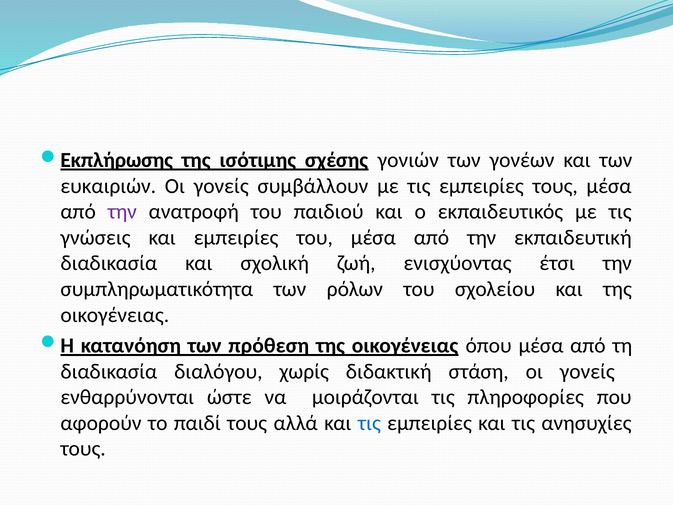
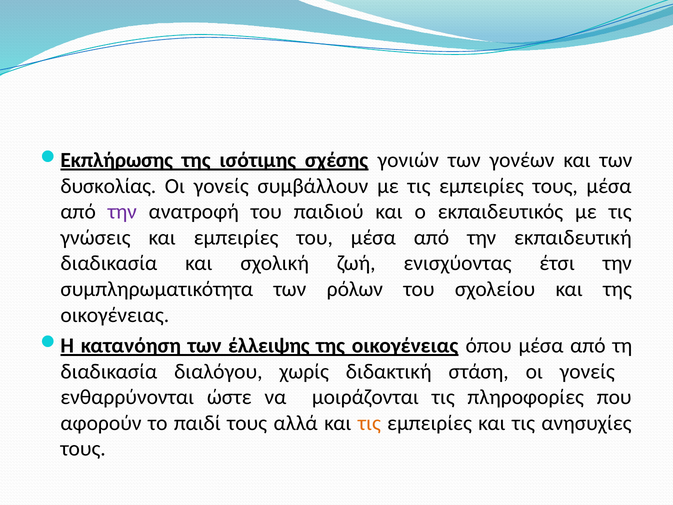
ευκαιριών: ευκαιριών -> δυσκολίας
πρόθεση: πρόθεση -> έλλειψης
τις at (369, 423) colour: blue -> orange
